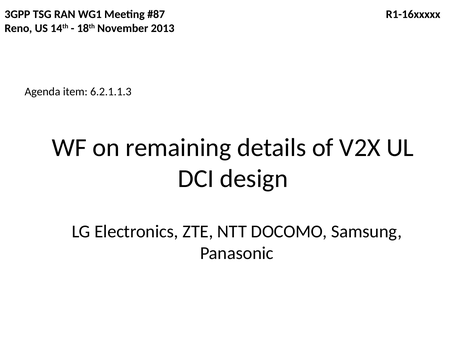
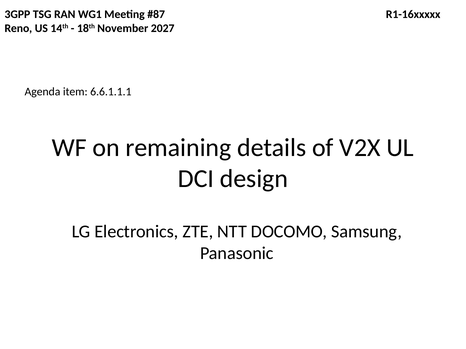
2013: 2013 -> 2027
6.2.1.1.3: 6.2.1.1.3 -> 6.6.1.1.1
